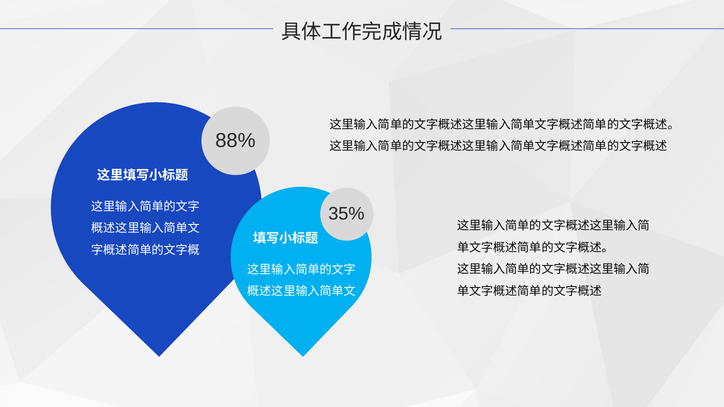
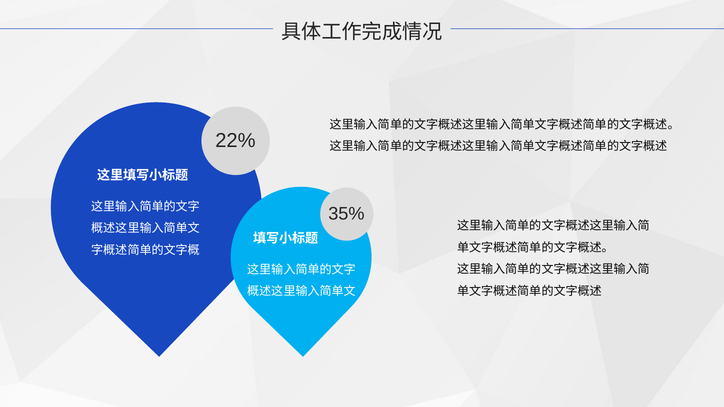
88%: 88% -> 22%
